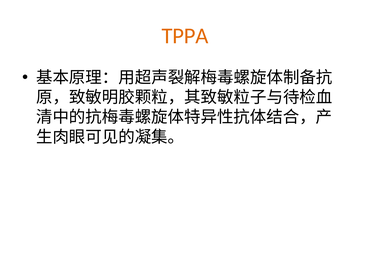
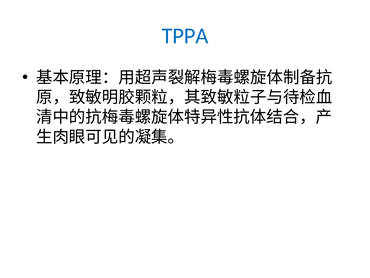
TPPA colour: orange -> blue
